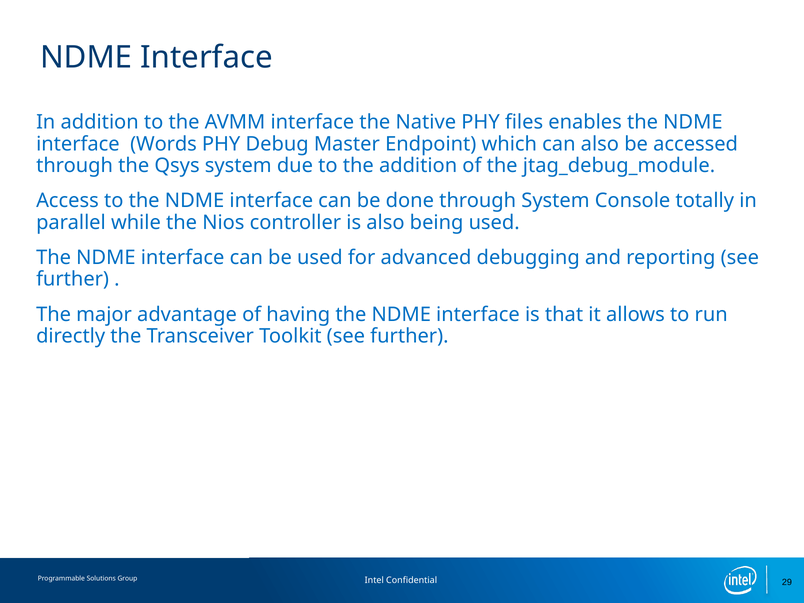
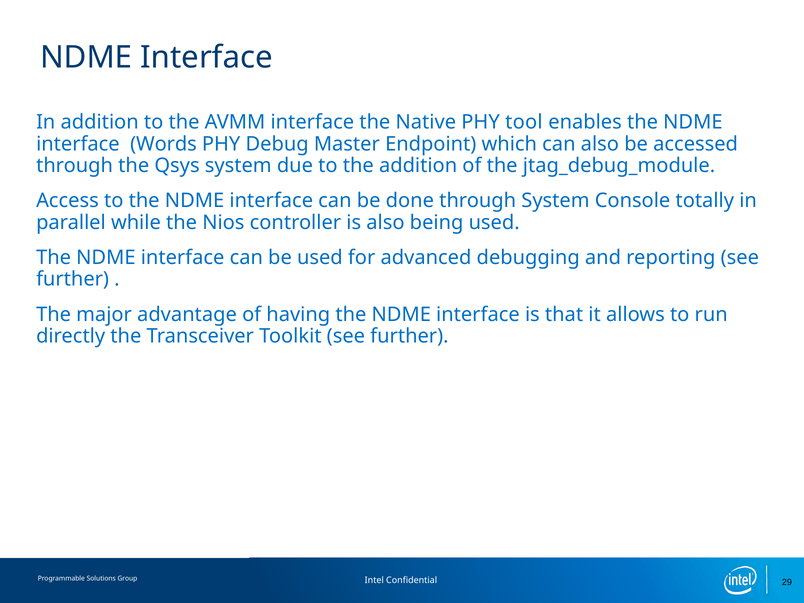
files: files -> tool
